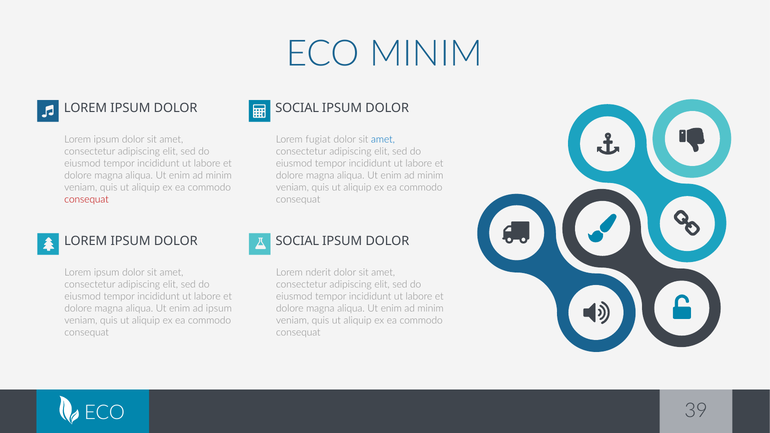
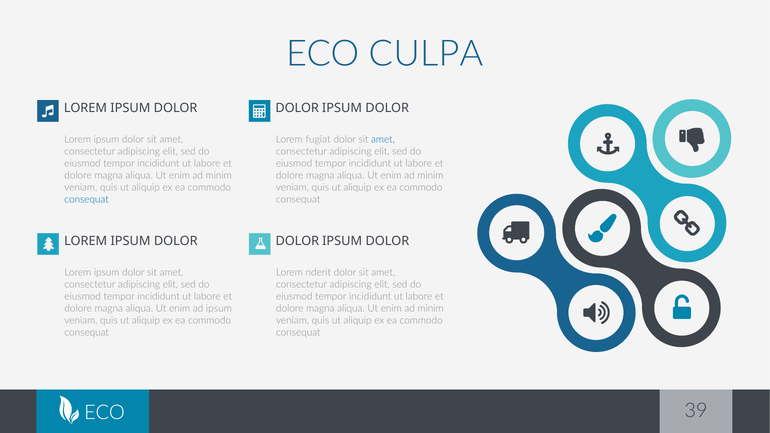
ECO MINIM: MINIM -> CULPA
SOCIAL at (297, 108): SOCIAL -> DOLOR
consequat at (87, 200) colour: red -> blue
SOCIAL at (297, 241): SOCIAL -> DOLOR
